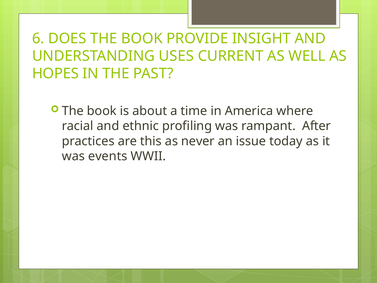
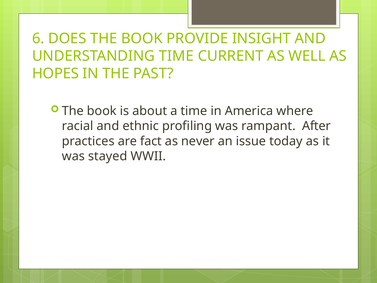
UNDERSTANDING USES: USES -> TIME
this: this -> fact
events: events -> stayed
